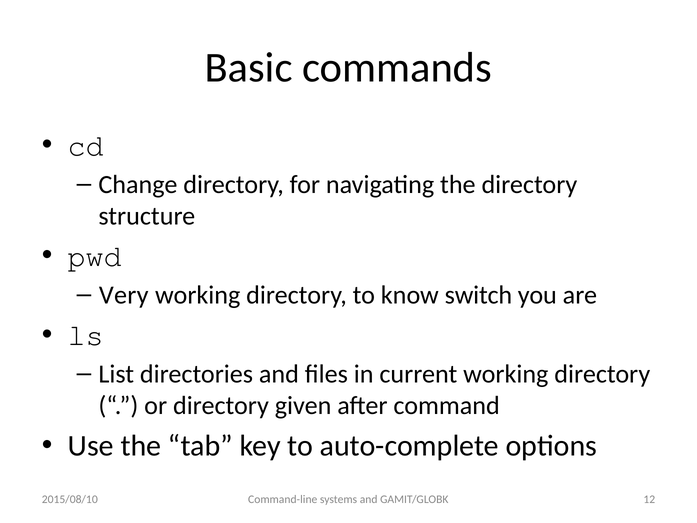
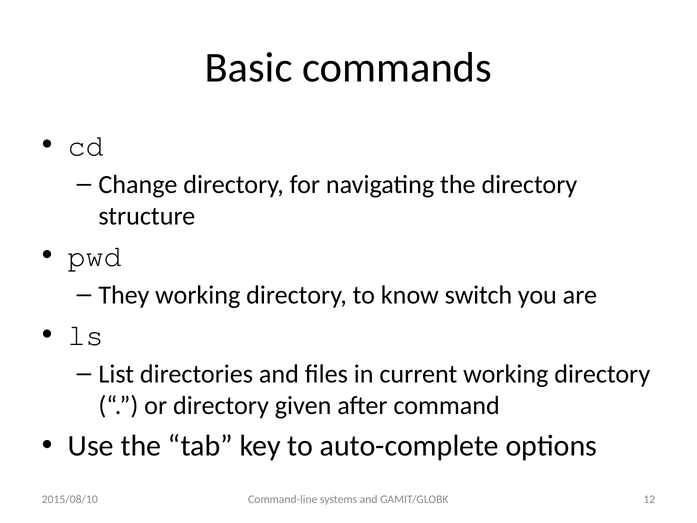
Very: Very -> They
